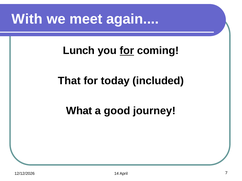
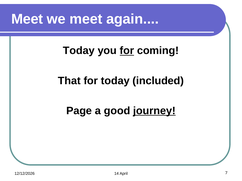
With at (27, 19): With -> Meet
Lunch at (79, 51): Lunch -> Today
What: What -> Page
journey underline: none -> present
